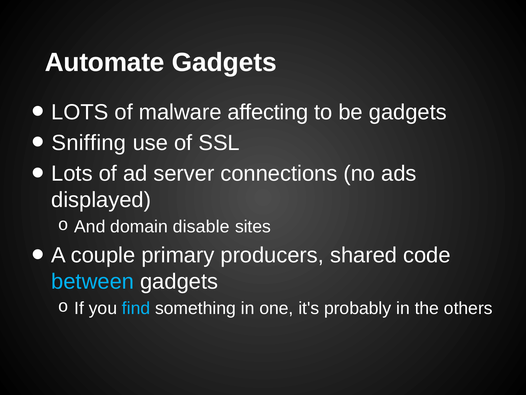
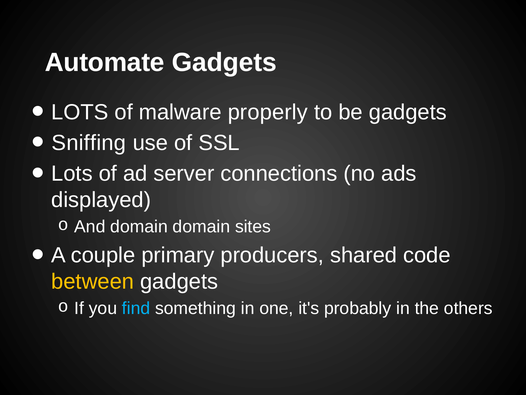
affecting: affecting -> properly
domain disable: disable -> domain
between colour: light blue -> yellow
